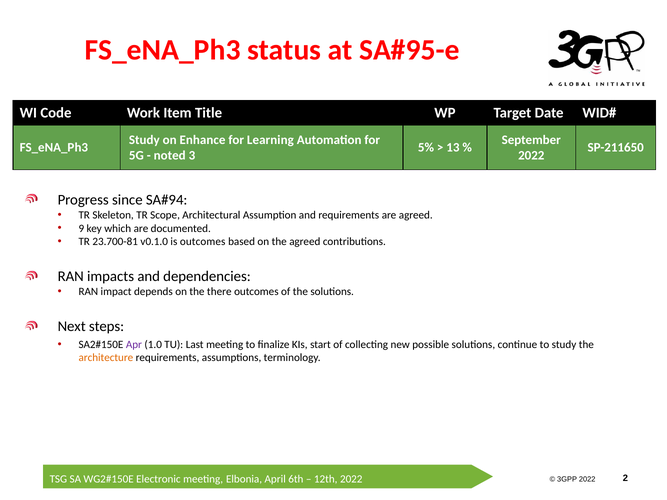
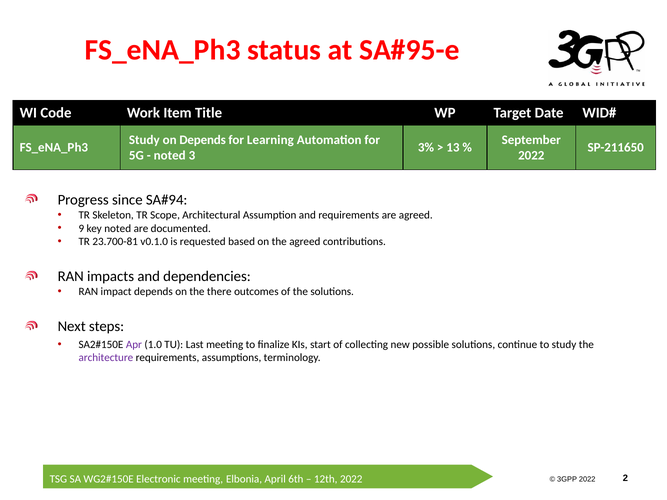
on Enhance: Enhance -> Depends
5%: 5% -> 3%
key which: which -> noted
is outcomes: outcomes -> requested
architecture colour: orange -> purple
